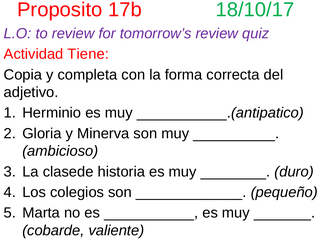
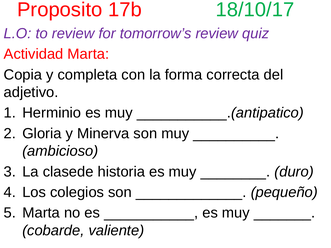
Actividad Tiene: Tiene -> Marta
